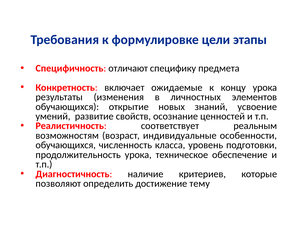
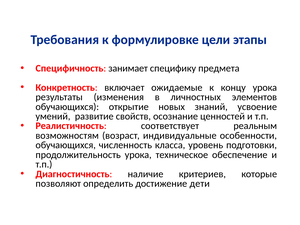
отличают: отличают -> занимает
тему: тему -> дети
